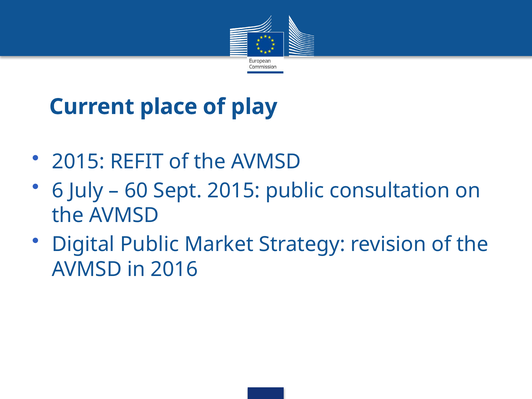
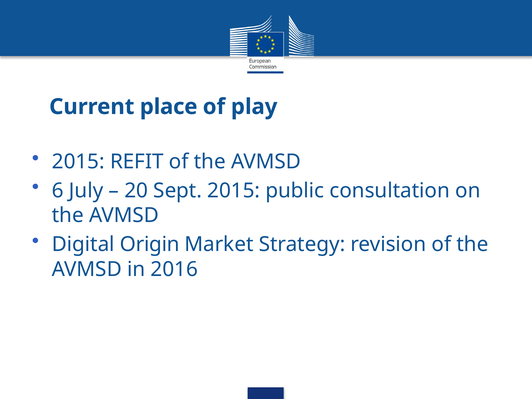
60: 60 -> 20
Digital Public: Public -> Origin
